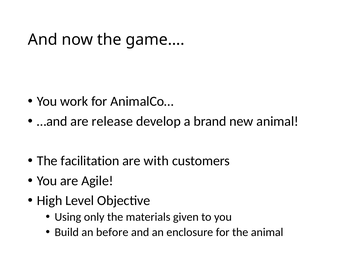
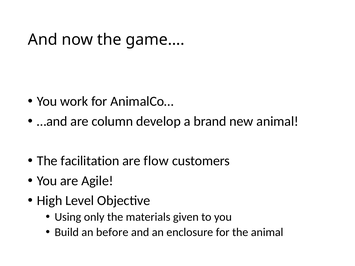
release: release -> column
with: with -> flow
